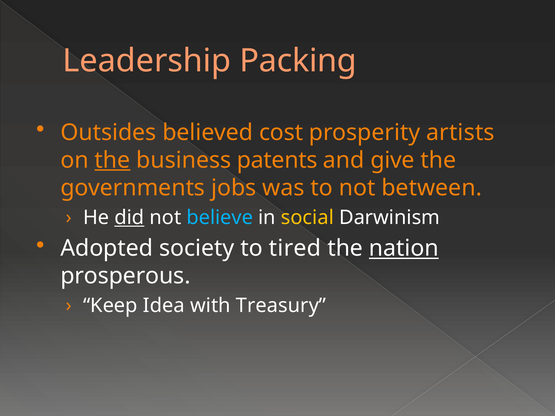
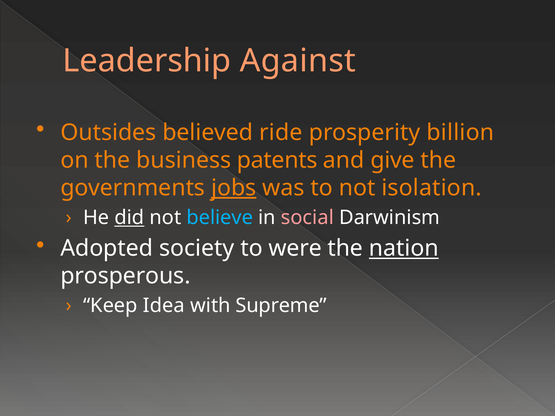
Packing: Packing -> Against
cost: cost -> ride
artists: artists -> billion
the at (112, 160) underline: present -> none
jobs underline: none -> present
between: between -> isolation
social colour: yellow -> pink
tired: tired -> were
Treasury: Treasury -> Supreme
